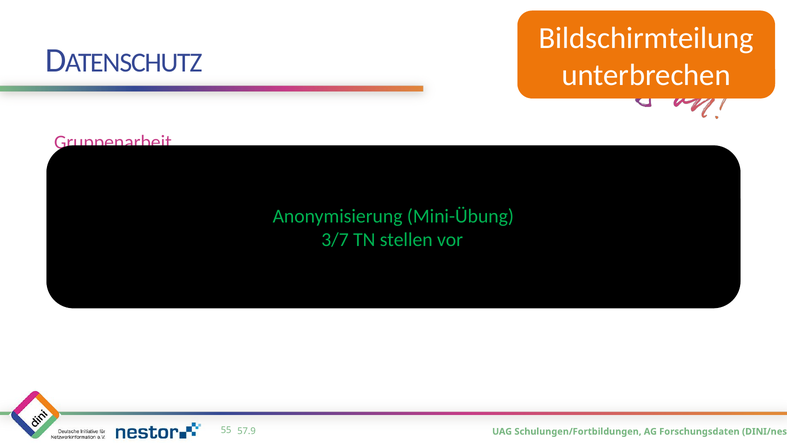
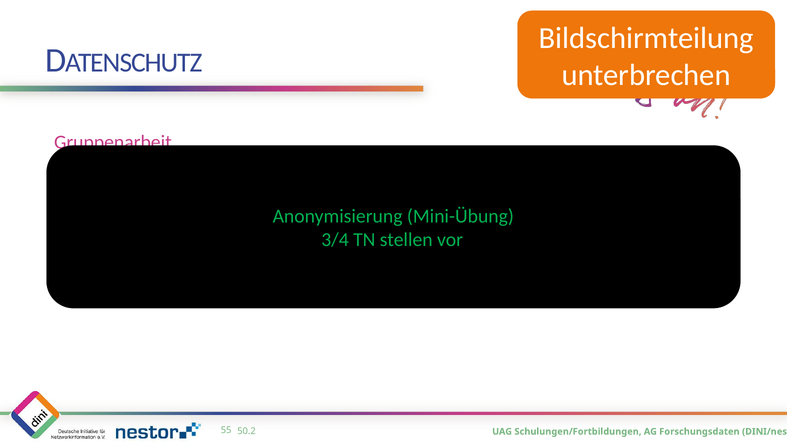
3/7: 3/7 -> 3/4
57.9: 57.9 -> 50.2
